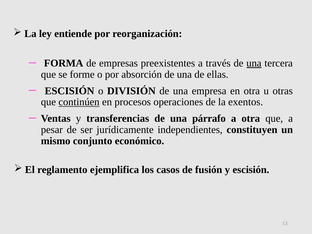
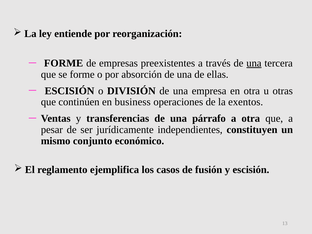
FORMA at (64, 63): FORMA -> FORME
continúen underline: present -> none
procesos: procesos -> business
